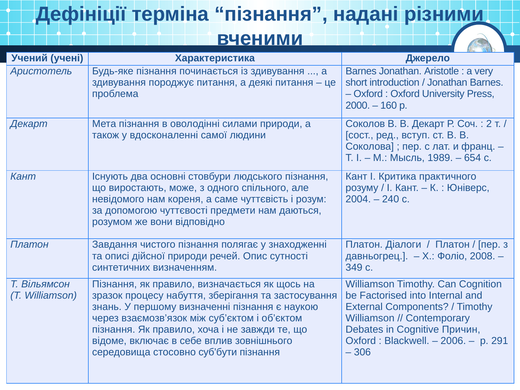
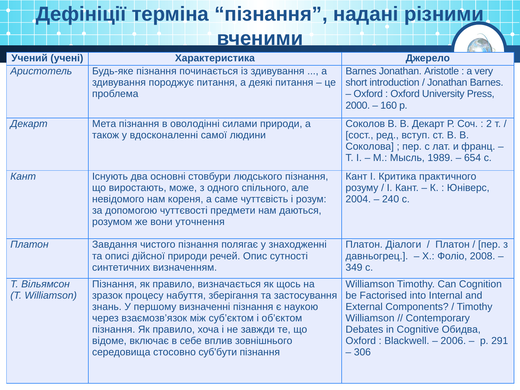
відповідно: відповідно -> уточнення
Причин: Причин -> Обидва
